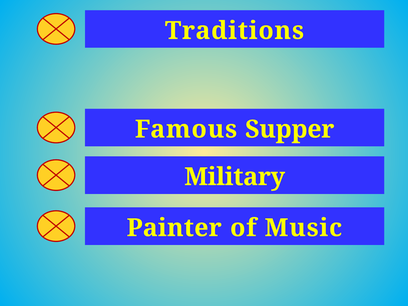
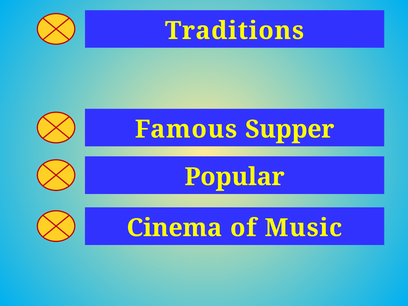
Military: Military -> Popular
Painter: Painter -> Cinema
